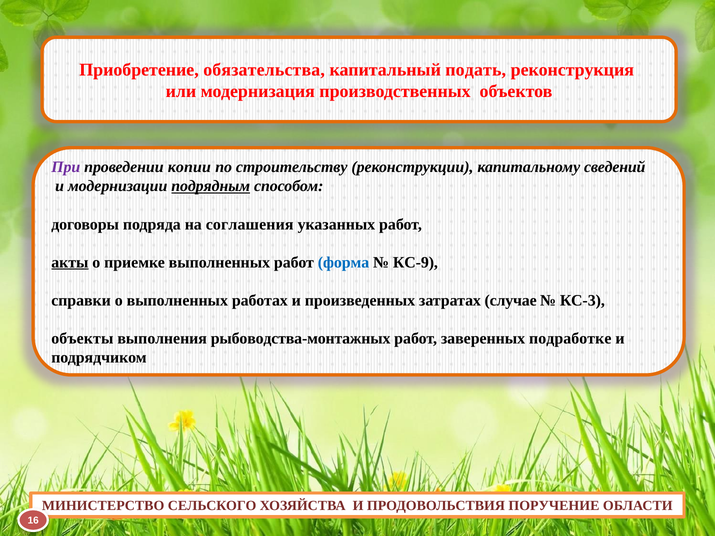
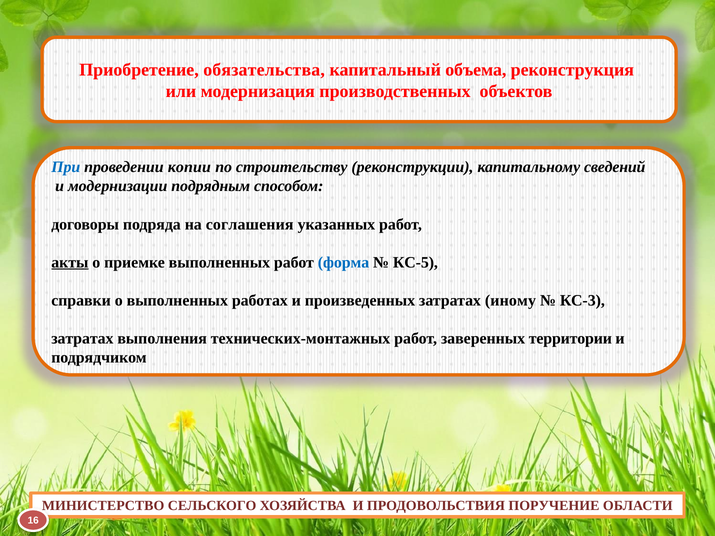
подать: подать -> объема
При colour: purple -> blue
подрядным underline: present -> none
КС-9: КС-9 -> КС-5
случае: случае -> иному
объекты at (82, 339): объекты -> затратах
рыбоводства-монтажных: рыбоводства-монтажных -> технических-монтажных
подработке: подработке -> территории
